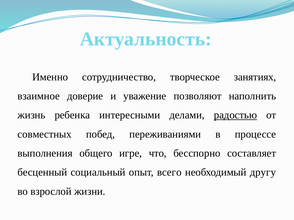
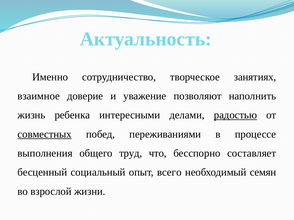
совместных underline: none -> present
игре: игре -> труд
другу: другу -> семян
